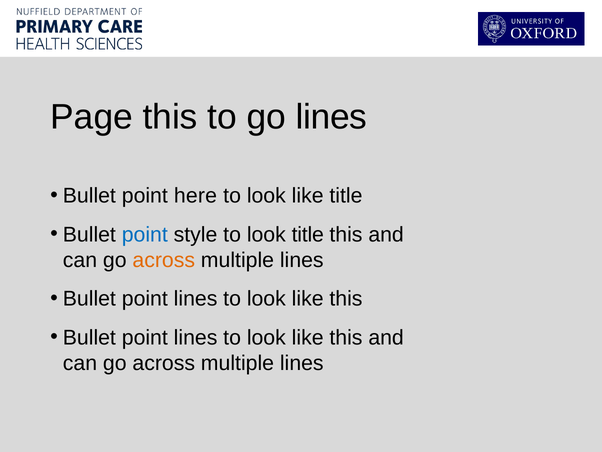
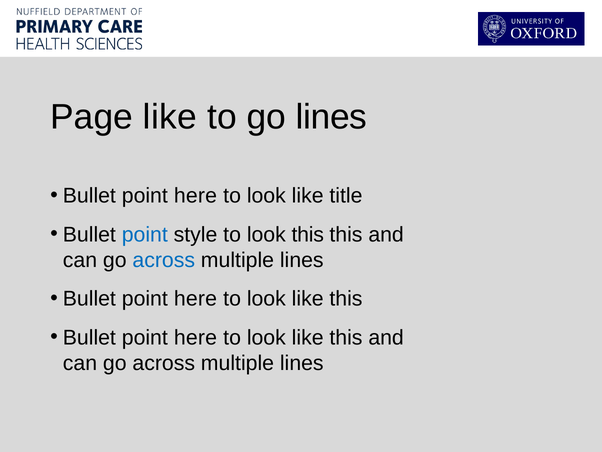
Page this: this -> like
look title: title -> this
across at (164, 260) colour: orange -> blue
lines at (196, 299): lines -> here
lines at (196, 337): lines -> here
